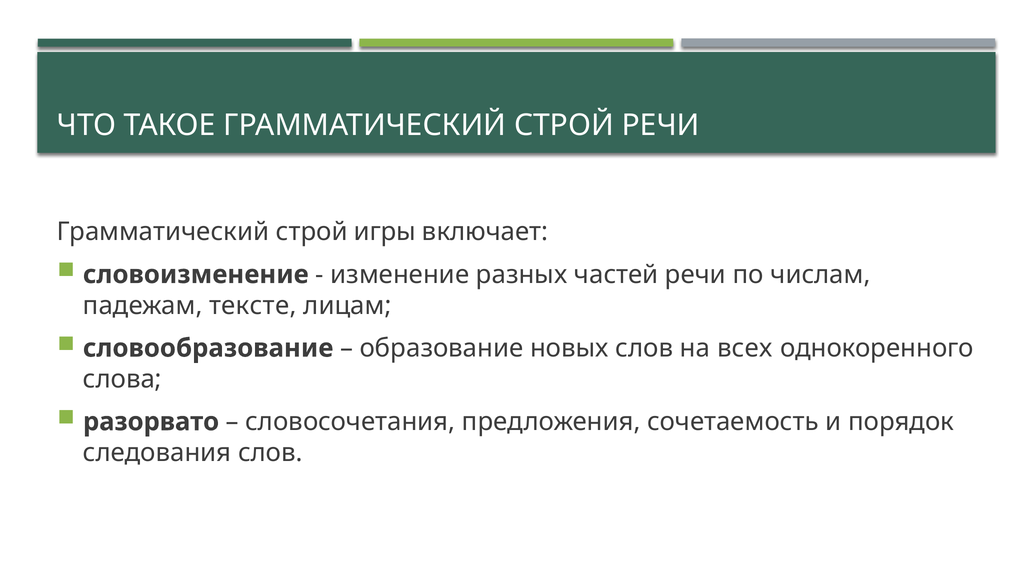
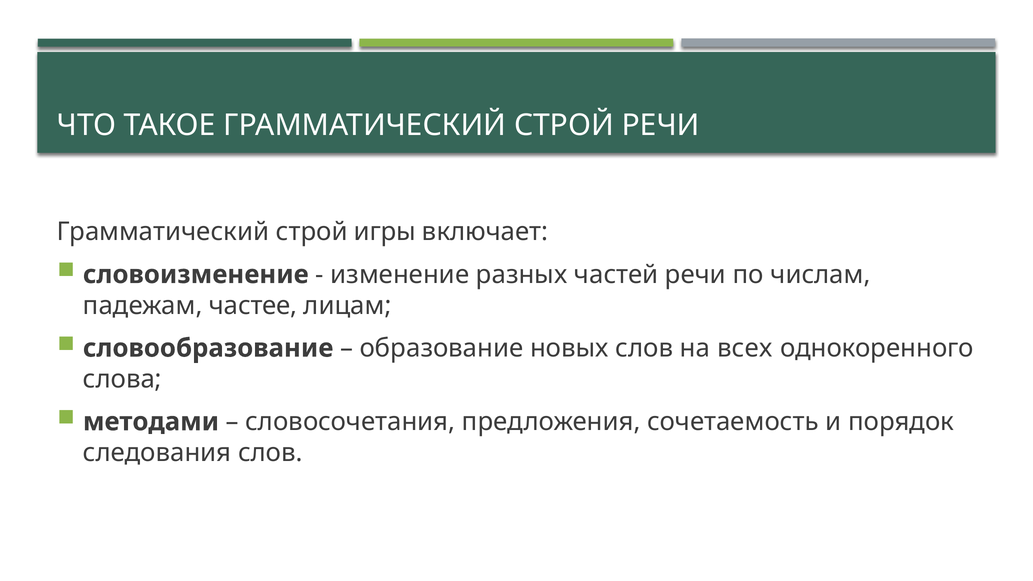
тексте: тексте -> частее
разорвато: разорвато -> методами
